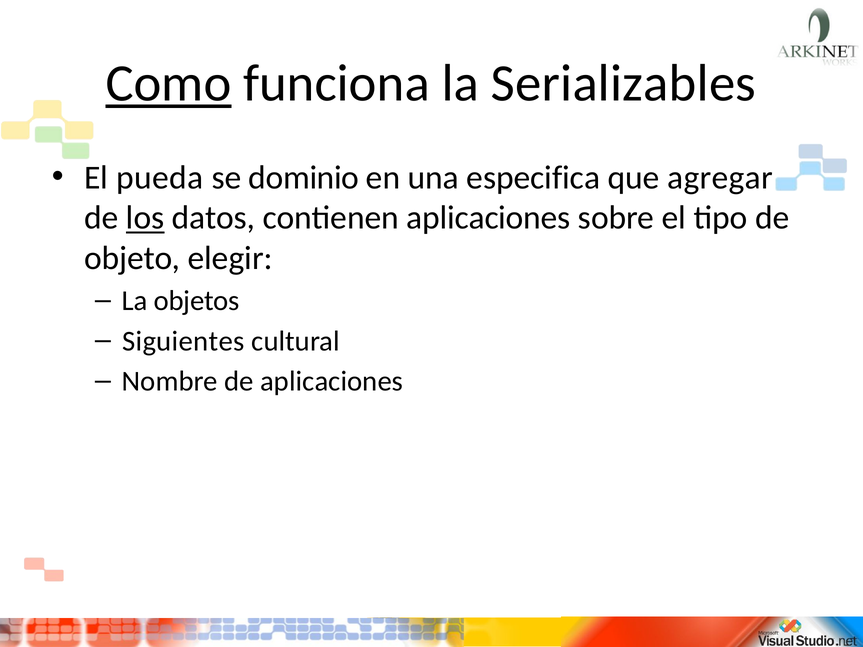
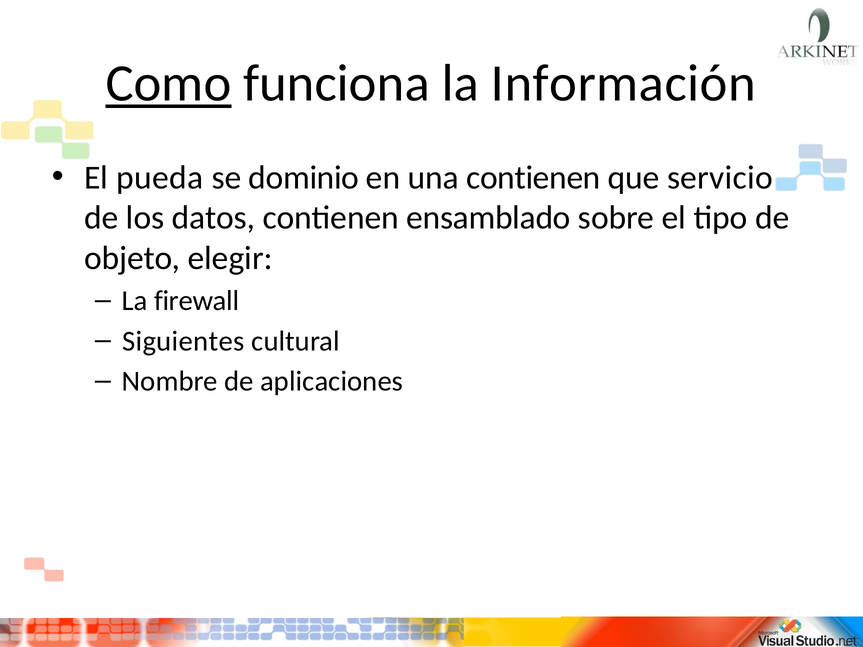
Serializables: Serializables -> Información
una especifica: especifica -> contienen
agregar: agregar -> servicio
los underline: present -> none
contienen aplicaciones: aplicaciones -> ensamblado
objetos: objetos -> firewall
